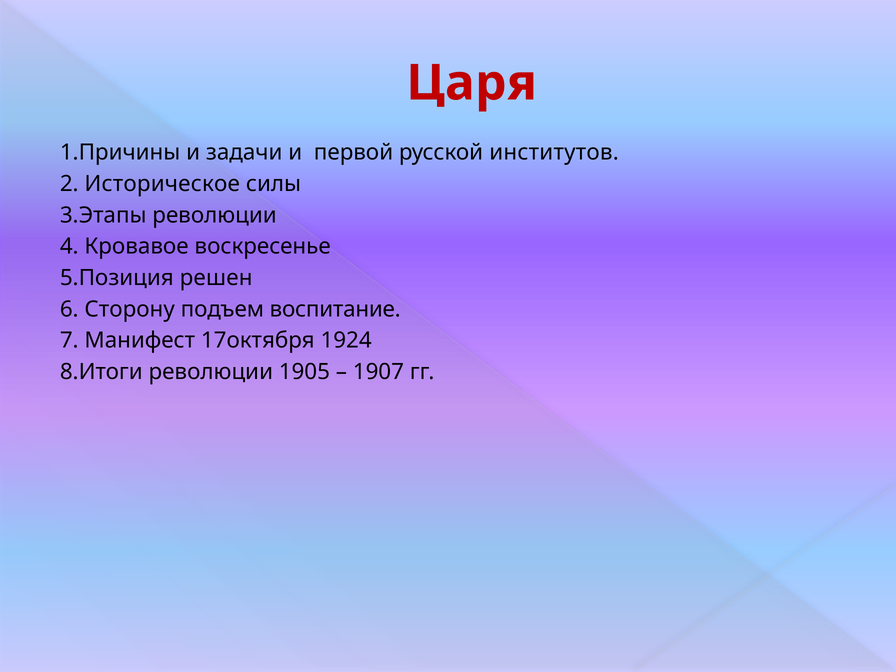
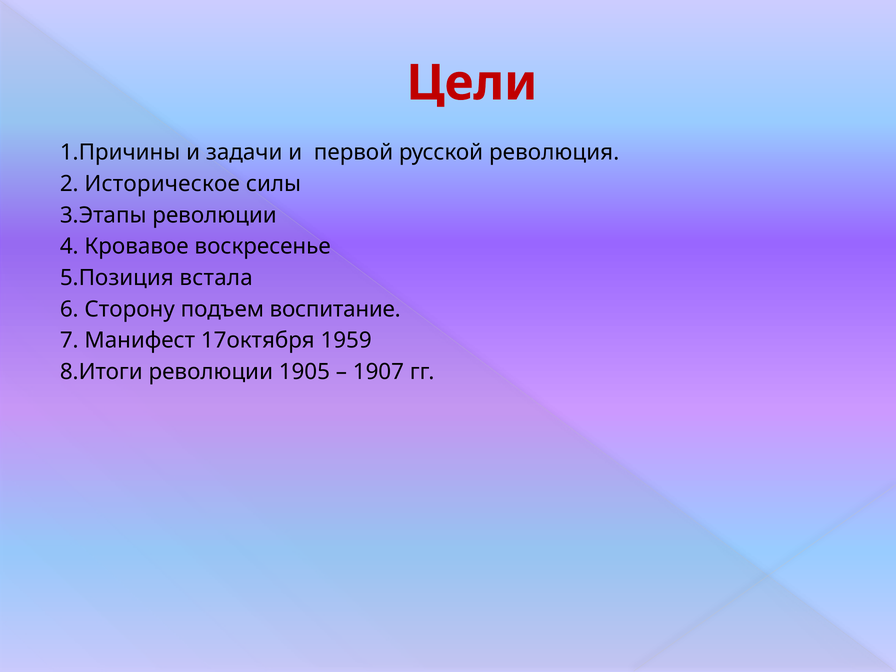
Царя: Царя -> Цели
институтов: институтов -> революция
решен: решен -> встала
1924: 1924 -> 1959
